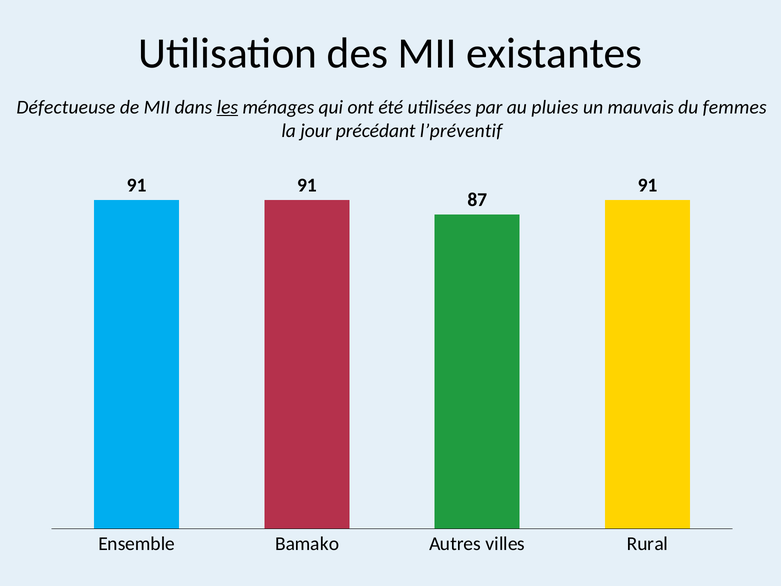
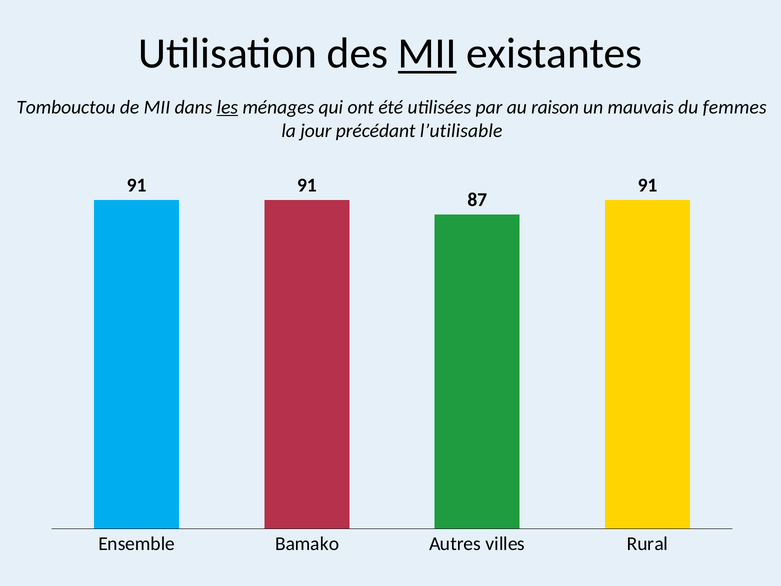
MII at (427, 53) underline: none -> present
Défectueuse: Défectueuse -> Tombouctou
pluies: pluies -> raison
l’préventif: l’préventif -> l’utilisable
